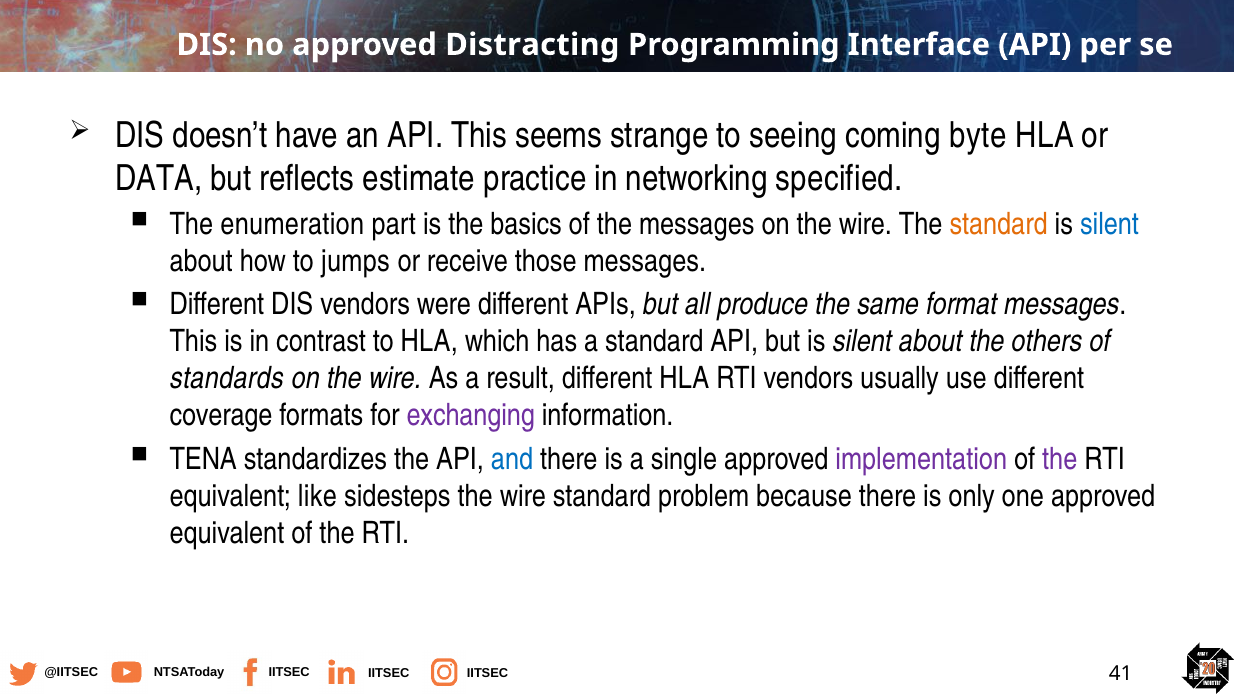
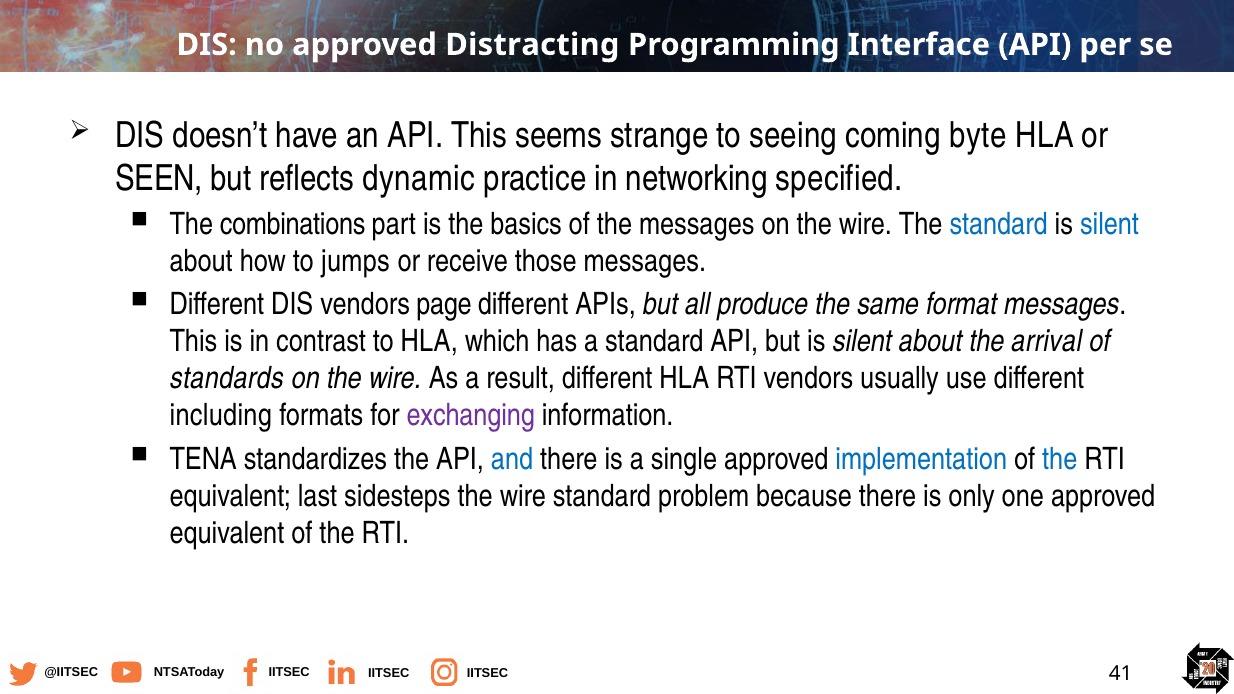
DATA: DATA -> SEEN
estimate: estimate -> dynamic
enumeration: enumeration -> combinations
standard at (999, 225) colour: orange -> blue
were: were -> page
others: others -> arrival
coverage: coverage -> including
implementation colour: purple -> blue
the at (1060, 459) colour: purple -> blue
like: like -> last
